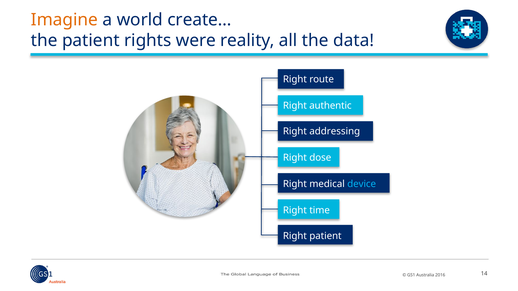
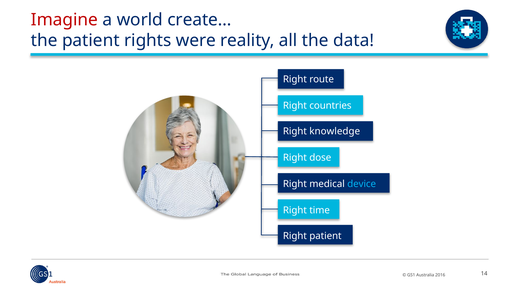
Imagine colour: orange -> red
authentic: authentic -> countries
addressing: addressing -> knowledge
